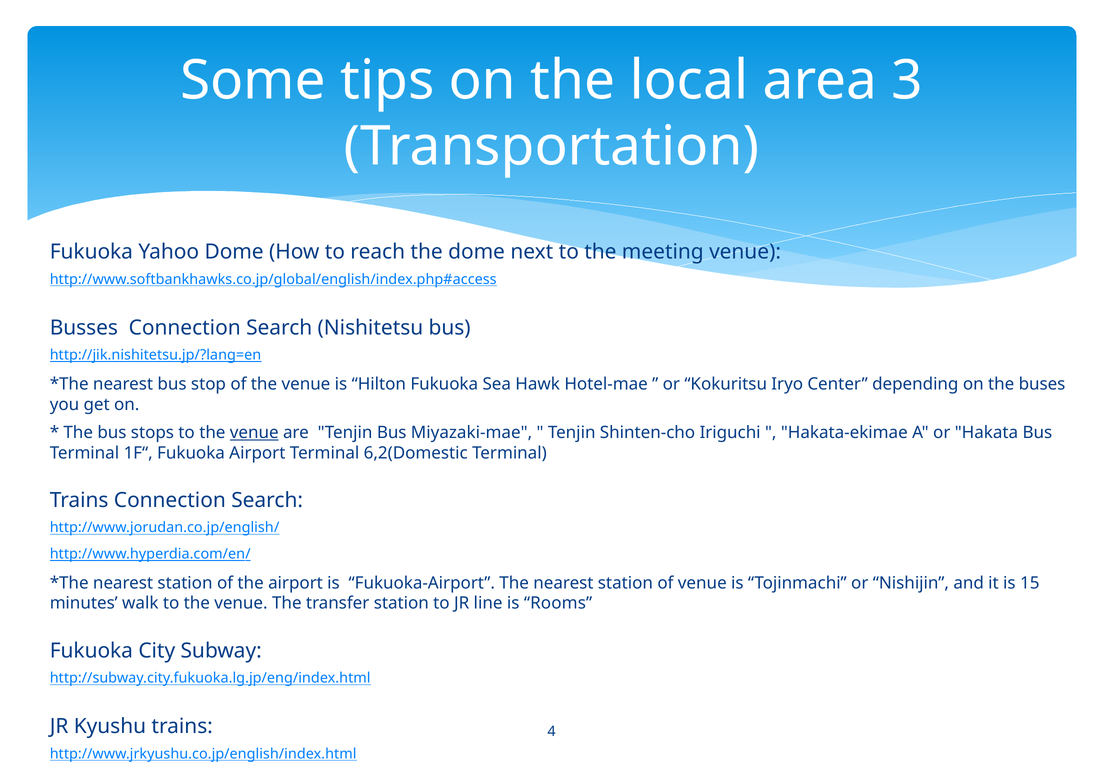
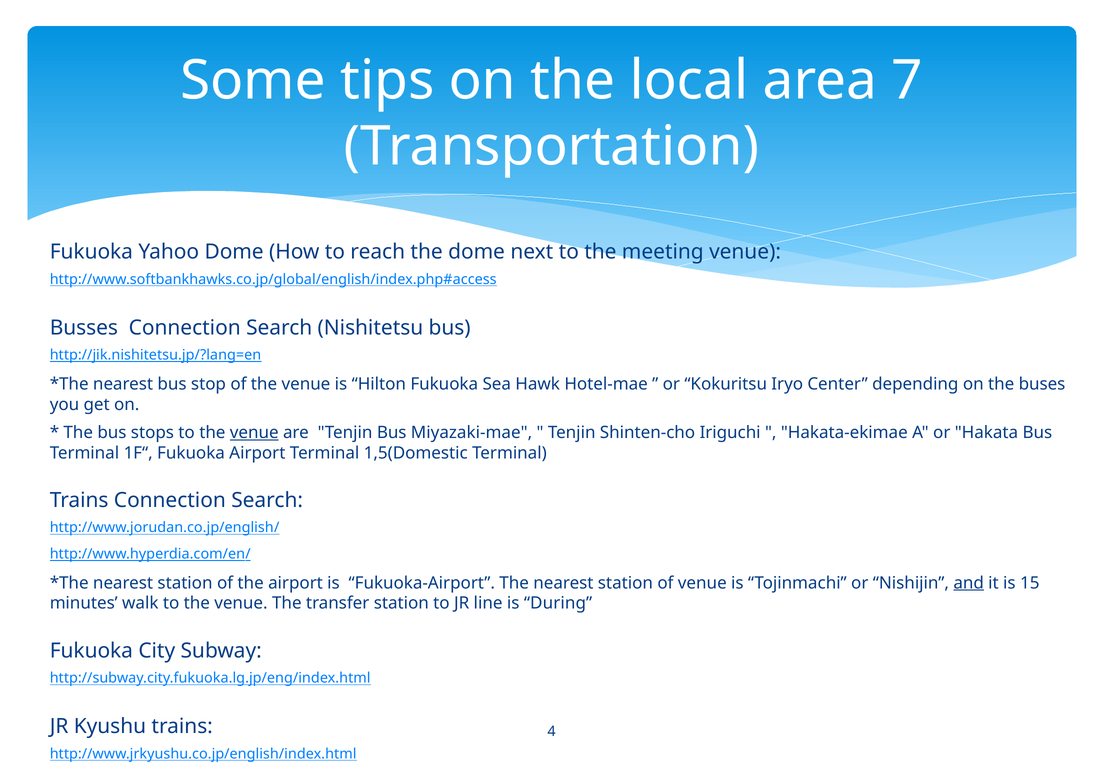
3: 3 -> 7
6,2(Domestic: 6,2(Domestic -> 1,5(Domestic
and underline: none -> present
Rooms: Rooms -> During
